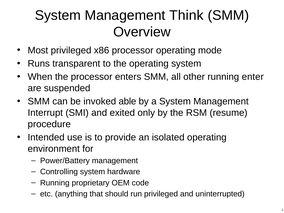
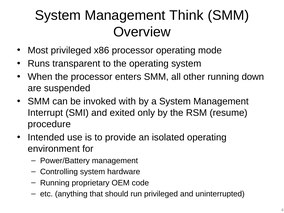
enter: enter -> down
able: able -> with
